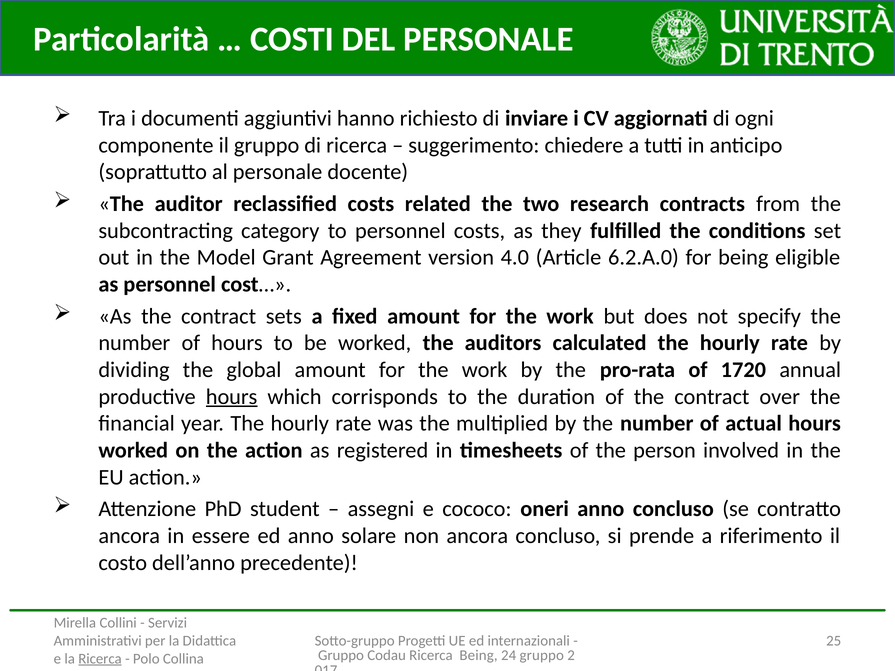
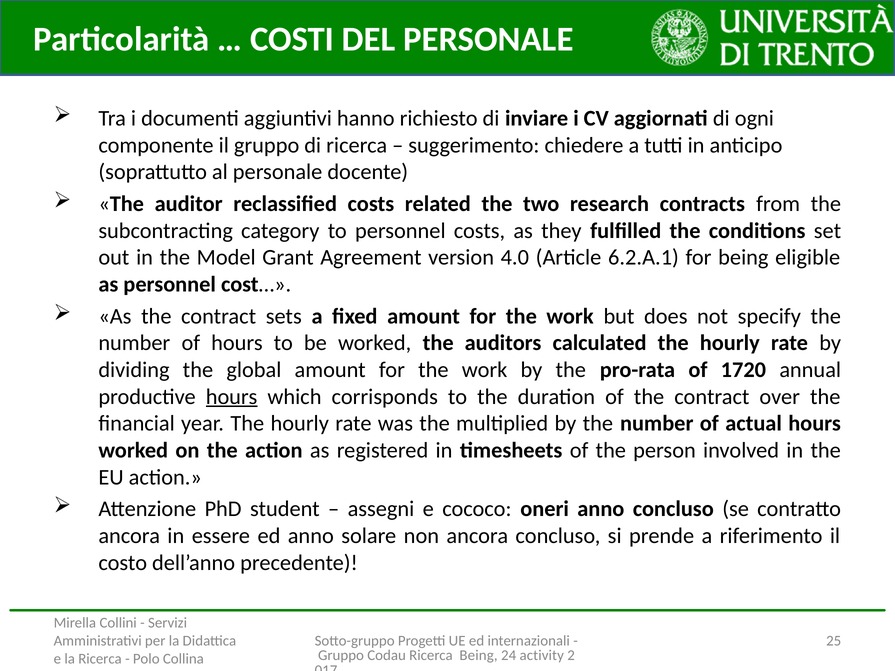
6.2.A.0: 6.2.A.0 -> 6.2.A.1
24 gruppo: gruppo -> activity
Ricerca at (100, 659) underline: present -> none
